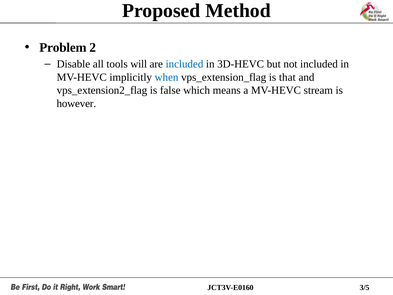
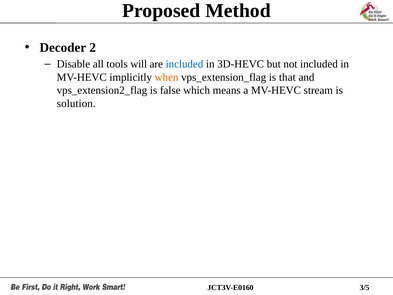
Problem: Problem -> Decoder
when colour: blue -> orange
however: however -> solution
